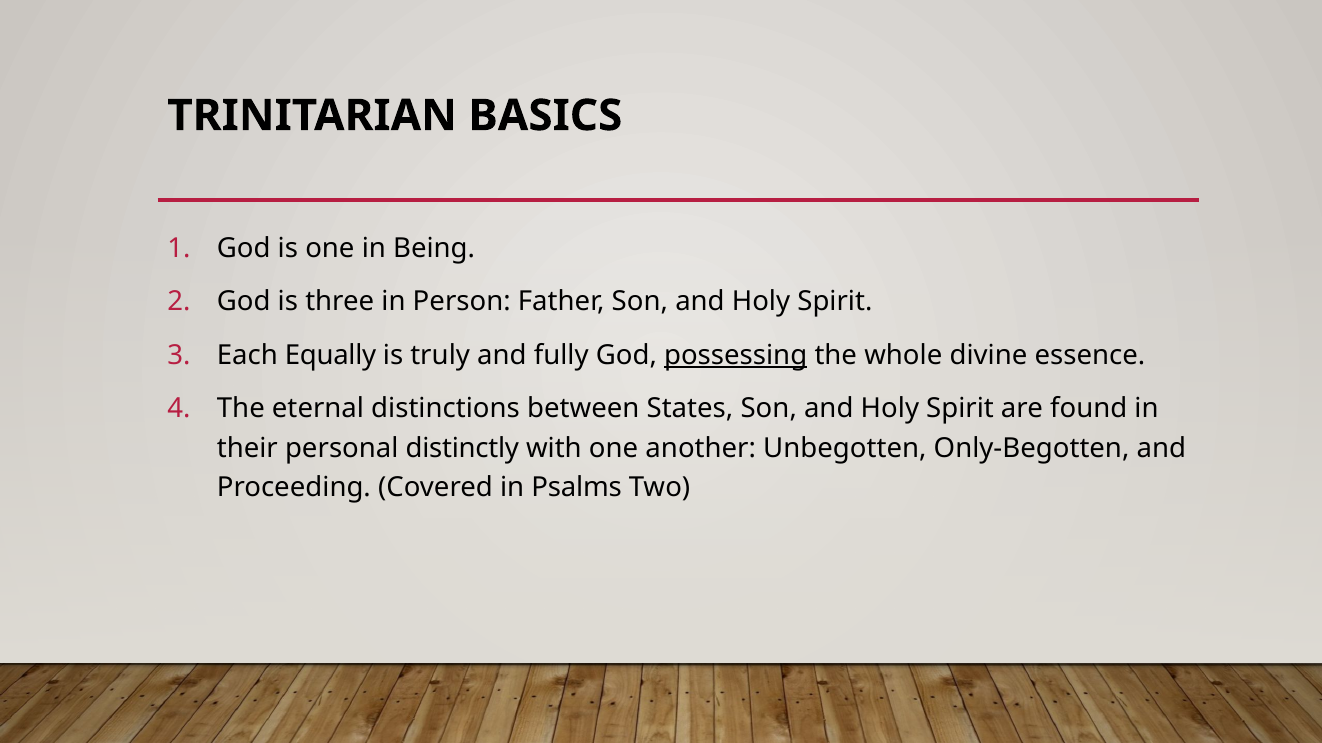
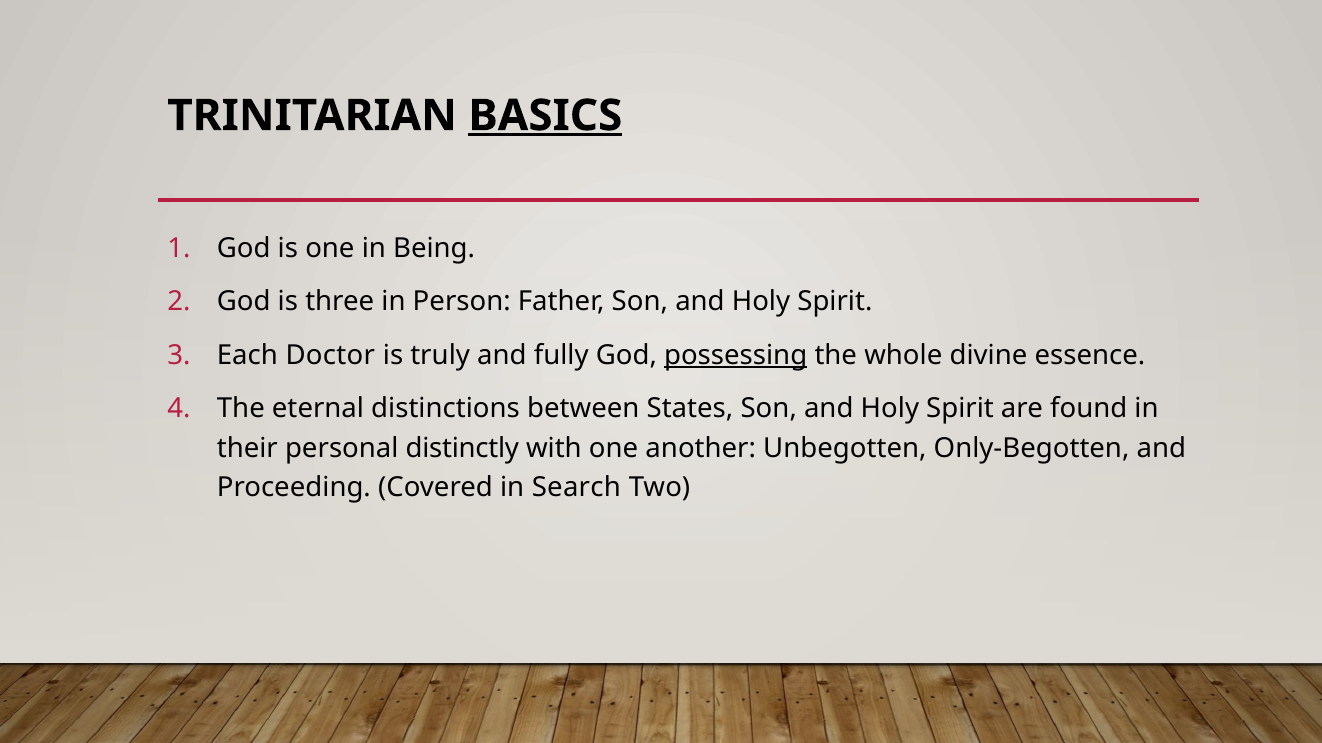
BASICS underline: none -> present
Equally: Equally -> Doctor
Psalms: Psalms -> Search
